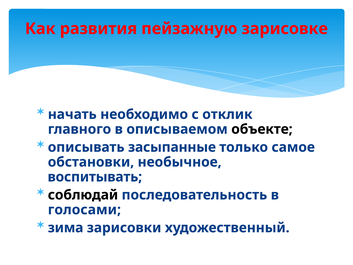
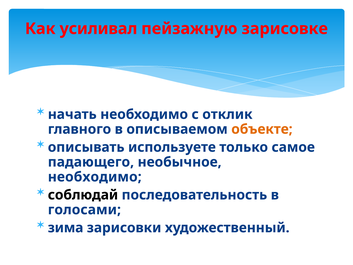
развития: развития -> усиливал
объекте colour: black -> orange
засыпанные: засыпанные -> используете
обстановки: обстановки -> падающего
воспитывать at (95, 177): воспитывать -> необходимо
